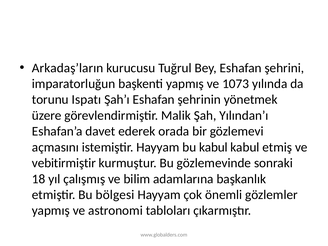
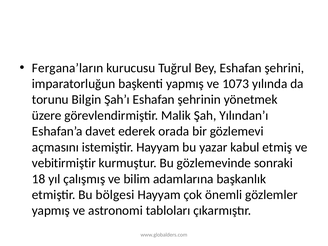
Arkadaş’ların: Arkadaş’ların -> Fergana’ların
Ispatı: Ispatı -> Bilgin
bu kabul: kabul -> yazar
